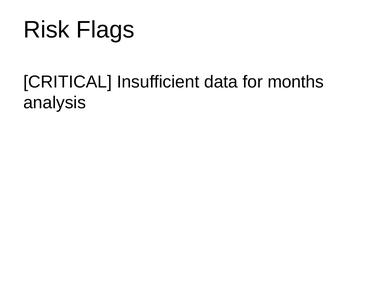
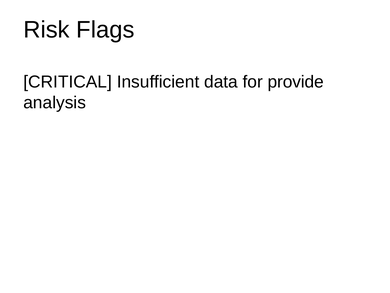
months: months -> provide
